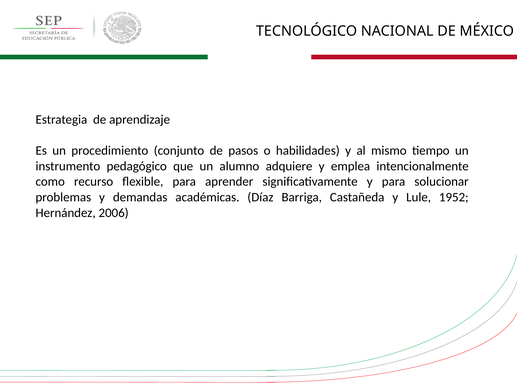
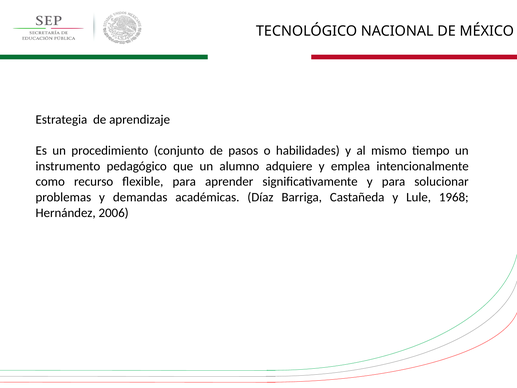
1952: 1952 -> 1968
